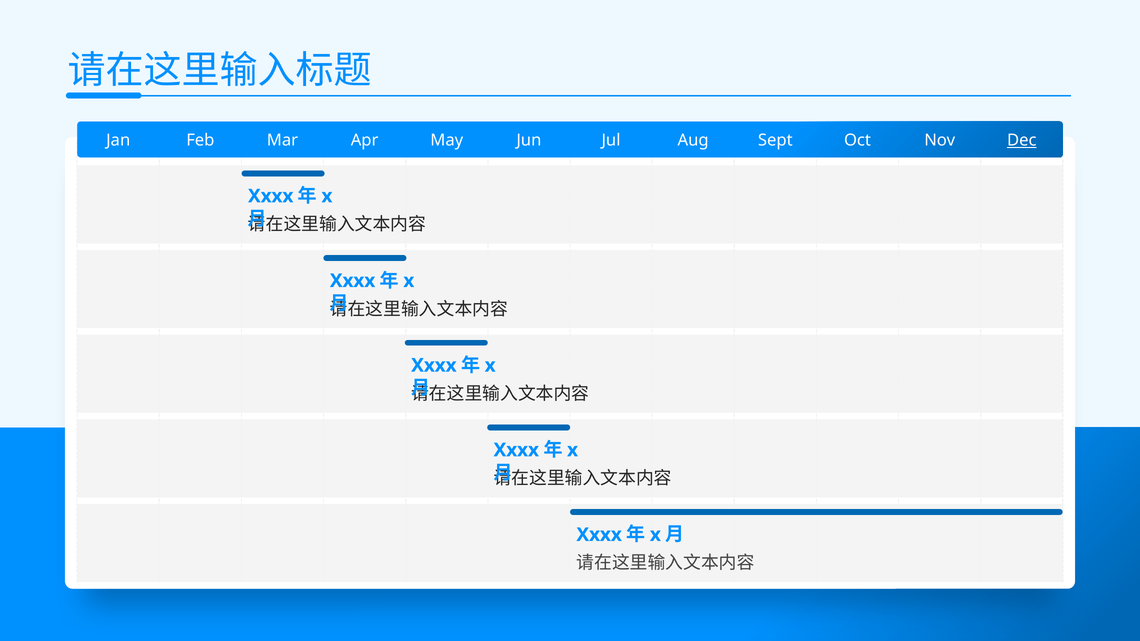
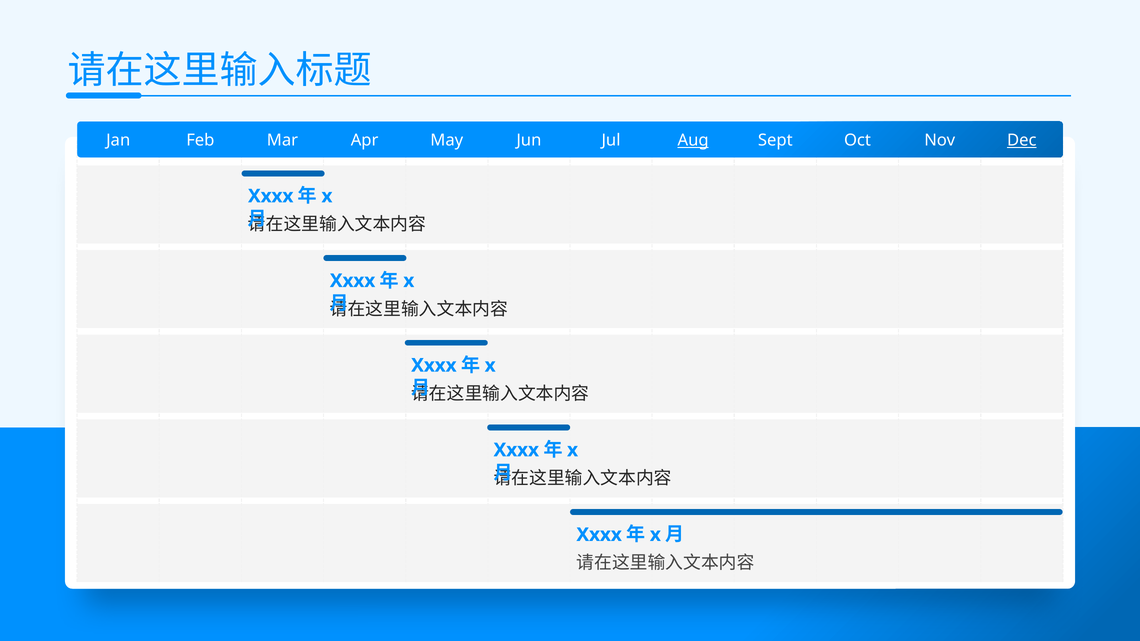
Aug underline: none -> present
